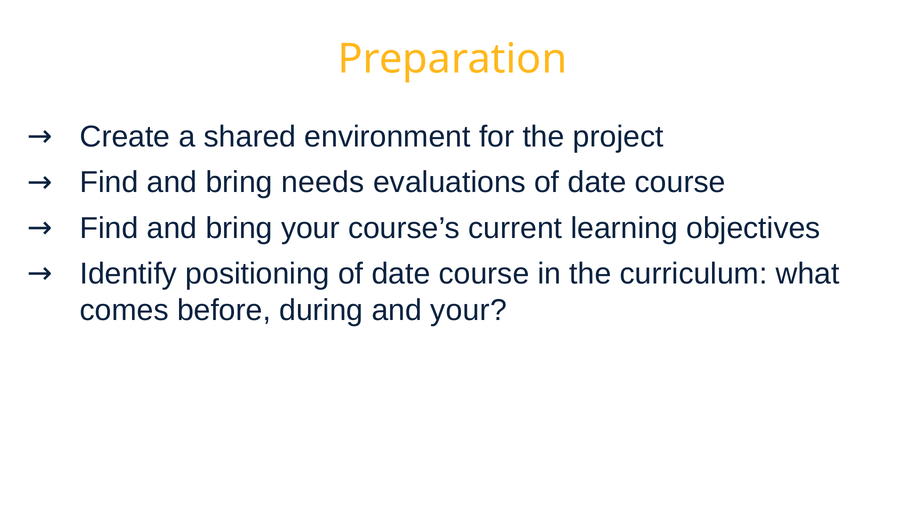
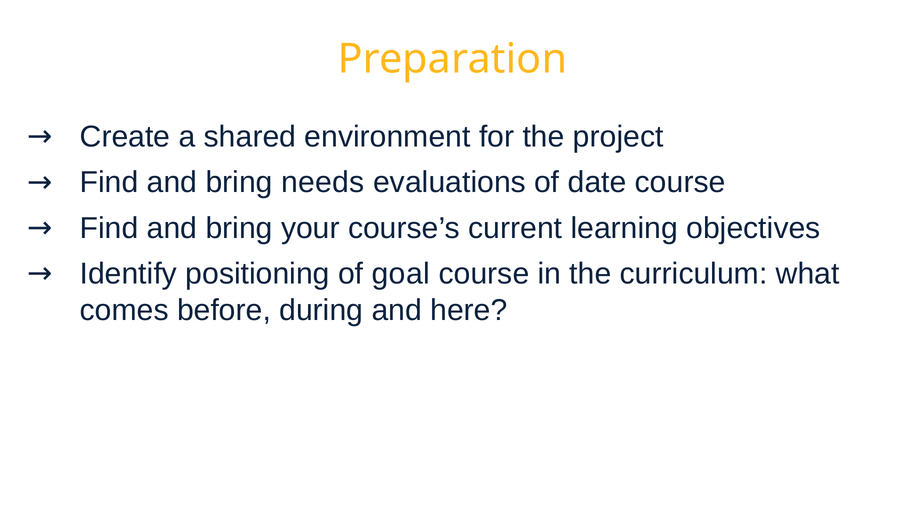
positioning of date: date -> goal
and your: your -> here
